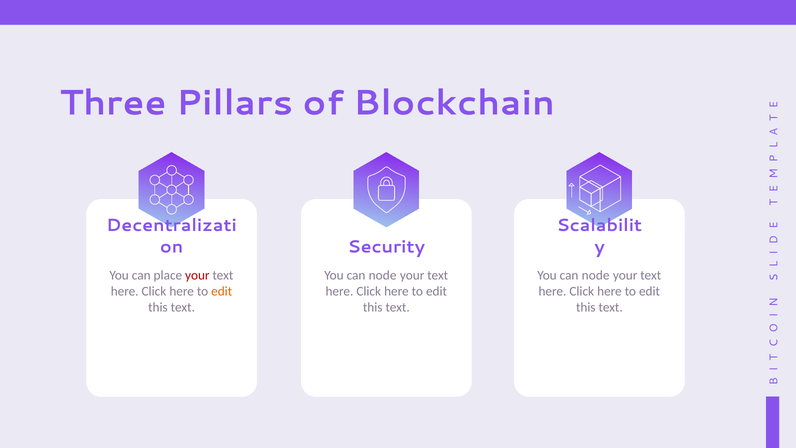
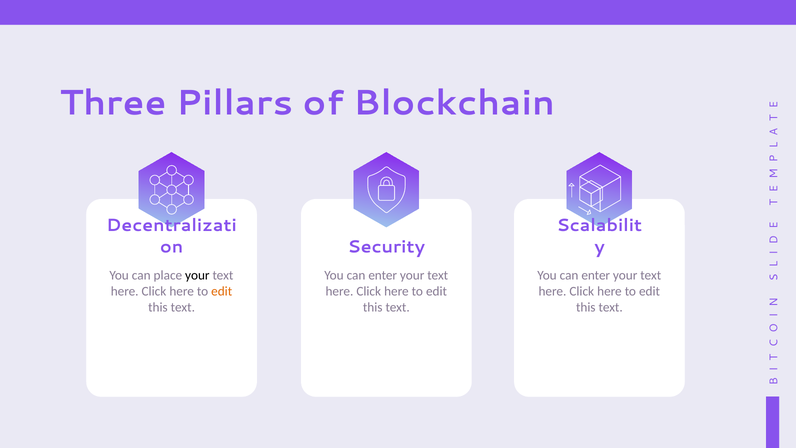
your at (197, 275) colour: red -> black
node at (383, 275): node -> enter
node at (596, 275): node -> enter
